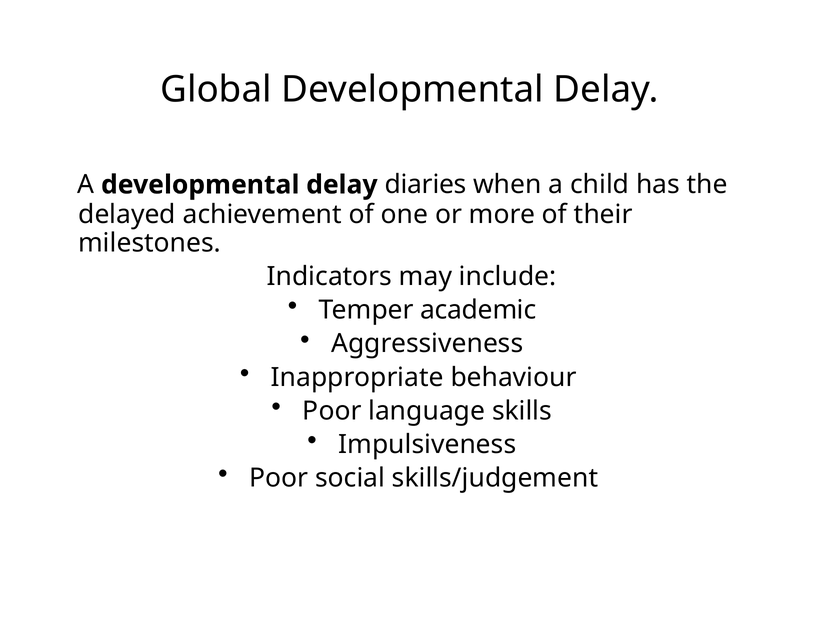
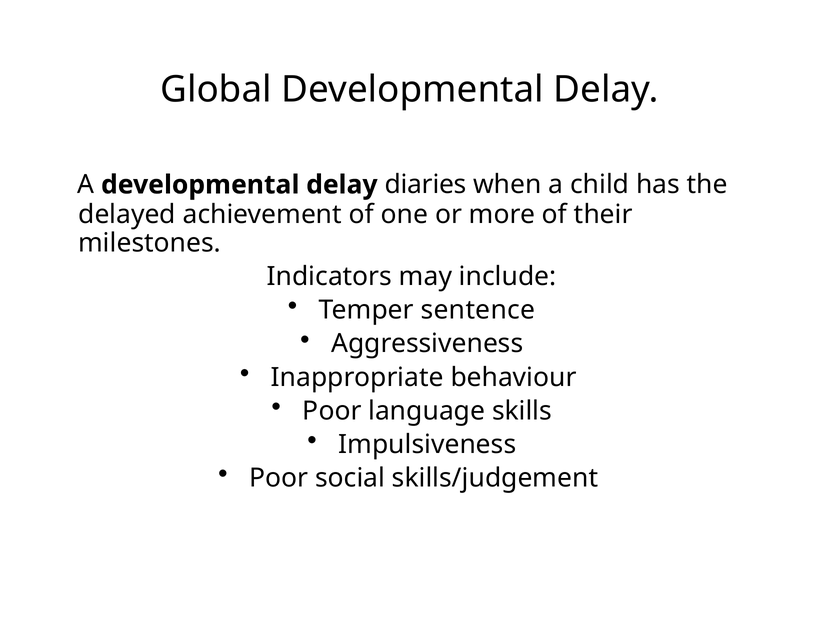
academic: academic -> sentence
